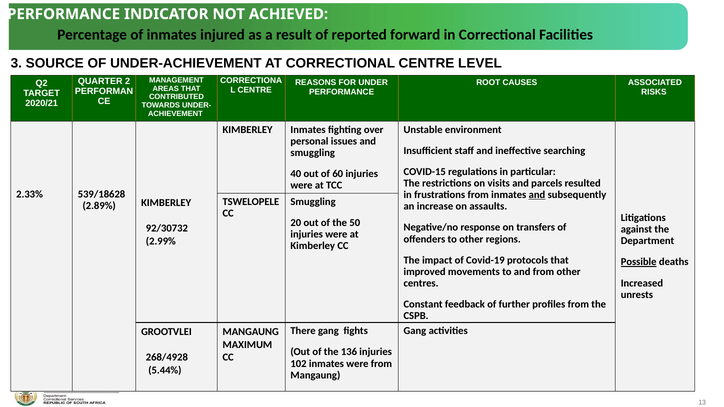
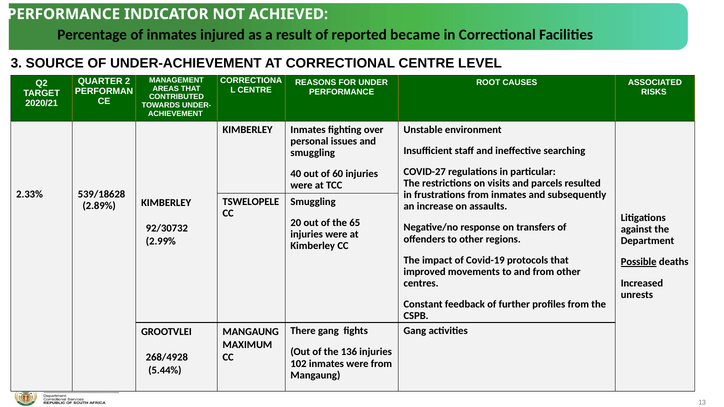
forward: forward -> became
COVID-15: COVID-15 -> COVID-27
and at (537, 195) underline: present -> none
50: 50 -> 65
